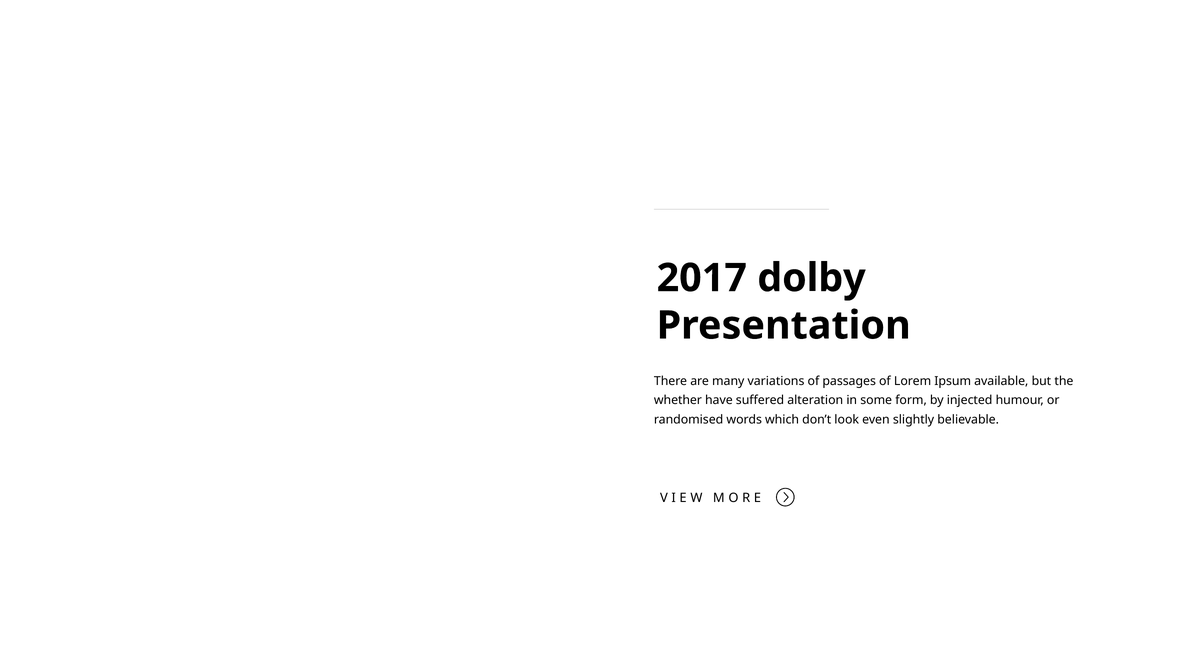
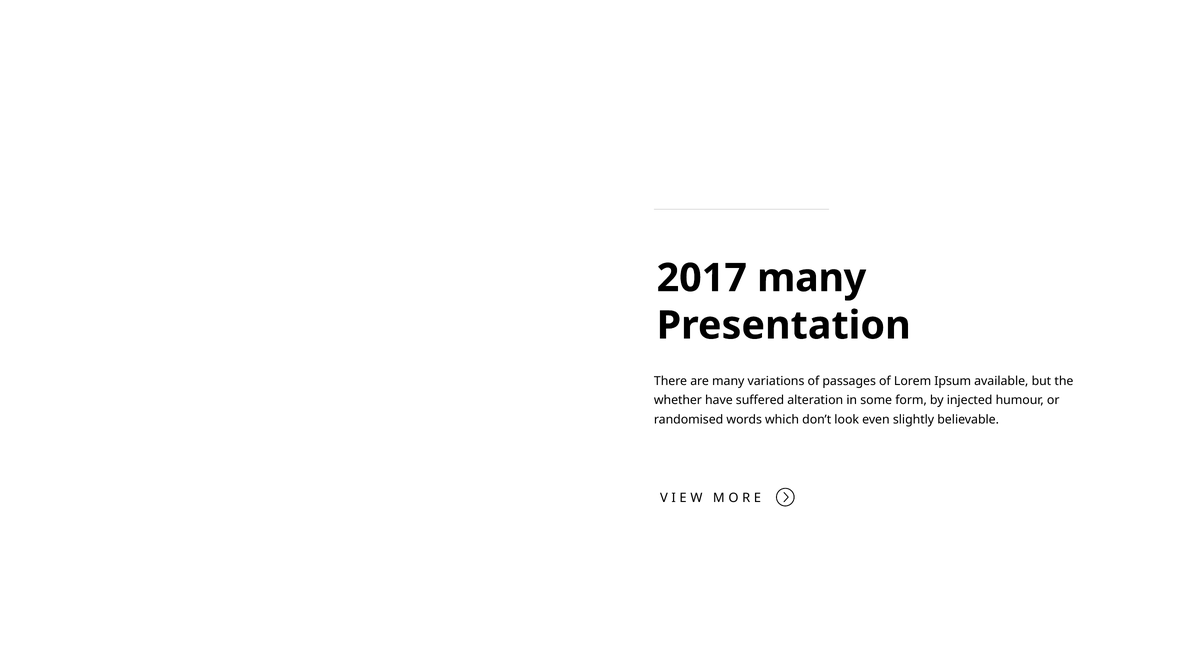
2017 dolby: dolby -> many
